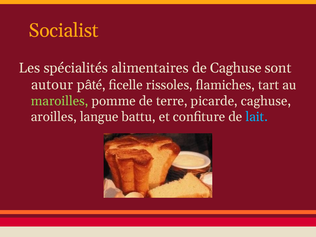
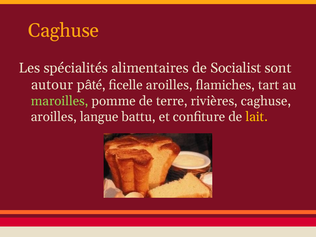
Socialist at (64, 31): Socialist -> Caghuse
de Caghuse: Caghuse -> Socialist
ficelle rissoles: rissoles -> aroilles
picarde: picarde -> rivières
lait colour: light blue -> yellow
